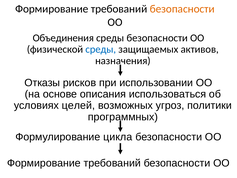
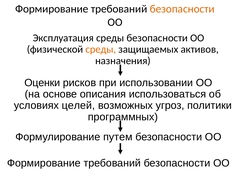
Объединения: Объединения -> Эксплуатация
среды at (101, 49) colour: blue -> orange
Отказы: Отказы -> Оценки
цикла: цикла -> путем
